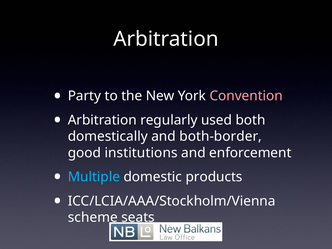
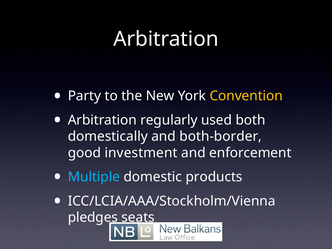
Convention colour: pink -> yellow
institutions: institutions -> investment
scheme: scheme -> pledges
